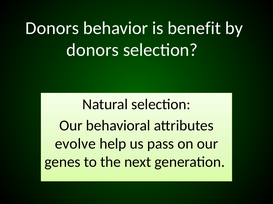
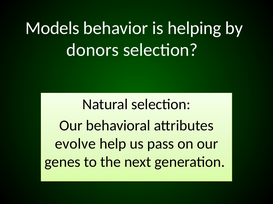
Donors at (52, 28): Donors -> Models
benefit: benefit -> helping
